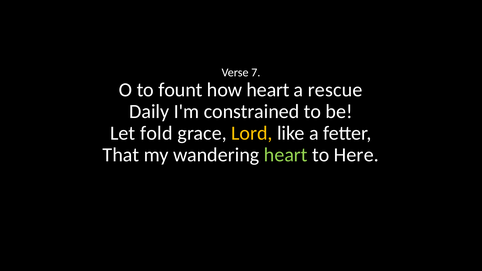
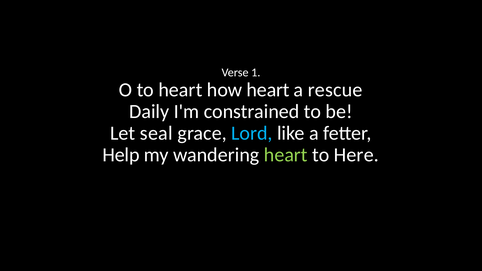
7: 7 -> 1
to fount: fount -> heart
fold: fold -> seal
Lord colour: yellow -> light blue
That: That -> Help
